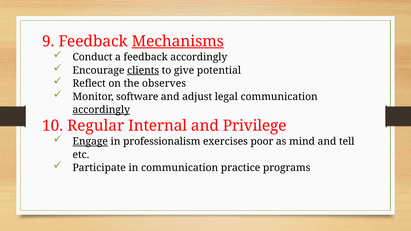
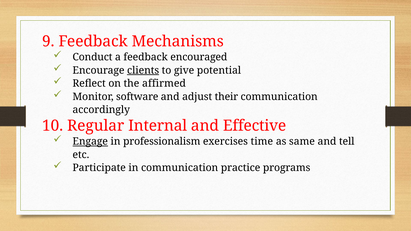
Mechanisms underline: present -> none
feedback accordingly: accordingly -> encouraged
observes: observes -> affirmed
legal: legal -> their
accordingly at (101, 110) underline: present -> none
Privilege: Privilege -> Effective
poor: poor -> time
mind: mind -> same
